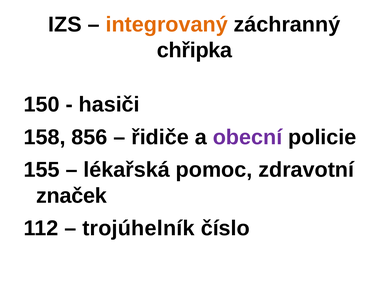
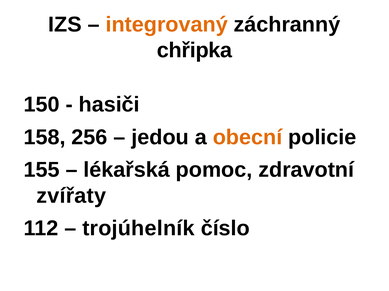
856: 856 -> 256
řidiče: řidiče -> jedou
obecní colour: purple -> orange
značek: značek -> zvířaty
